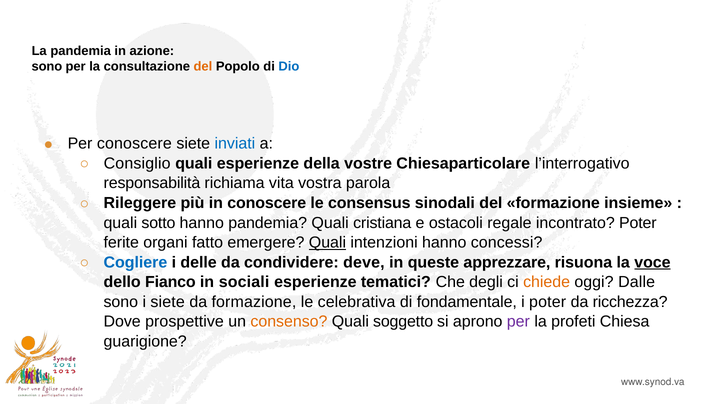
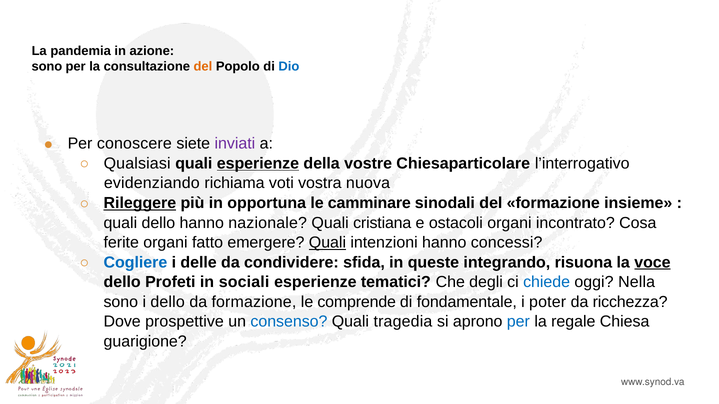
inviati colour: blue -> purple
Consiglio: Consiglio -> Qualsiasi
esperienze at (258, 164) underline: none -> present
responsabilità: responsabilità -> evidenziando
vita: vita -> voti
parola: parola -> nuova
Rileggere underline: none -> present
in conoscere: conoscere -> opportuna
consensus: consensus -> camminare
quali sotto: sotto -> dello
hanno pandemia: pandemia -> nazionale
ostacoli regale: regale -> organi
incontrato Poter: Poter -> Cosa
deve: deve -> sfida
apprezzare: apprezzare -> integrando
Fianco: Fianco -> Profeti
chiede colour: orange -> blue
Dalle: Dalle -> Nella
i siete: siete -> dello
celebrativa: celebrativa -> comprende
consenso colour: orange -> blue
soggetto: soggetto -> tragedia
per at (518, 322) colour: purple -> blue
profeti: profeti -> regale
